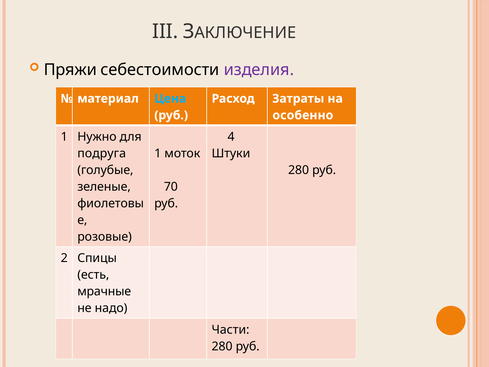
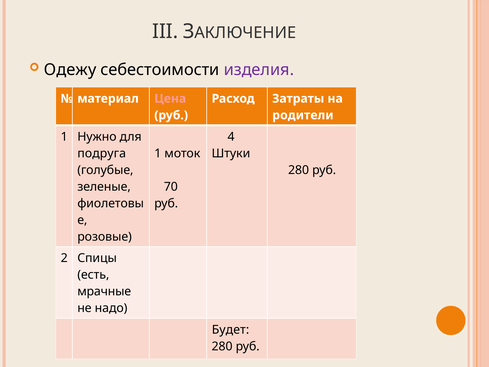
Пряжи: Пряжи -> Одежу
Цена colour: light blue -> pink
особенно: особенно -> родители
Части: Части -> Будет
